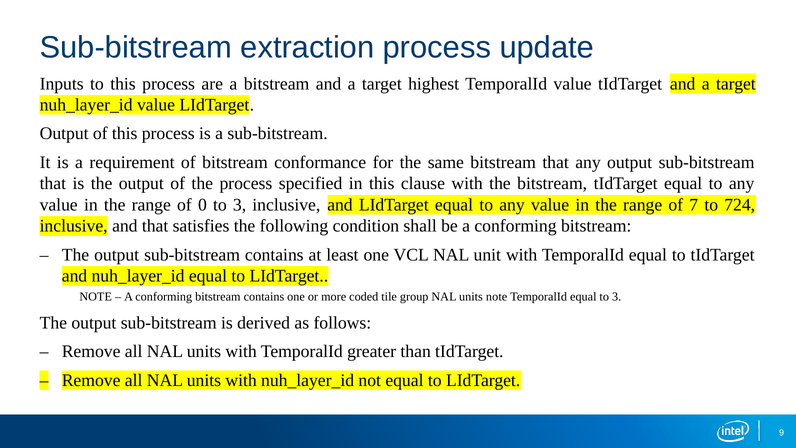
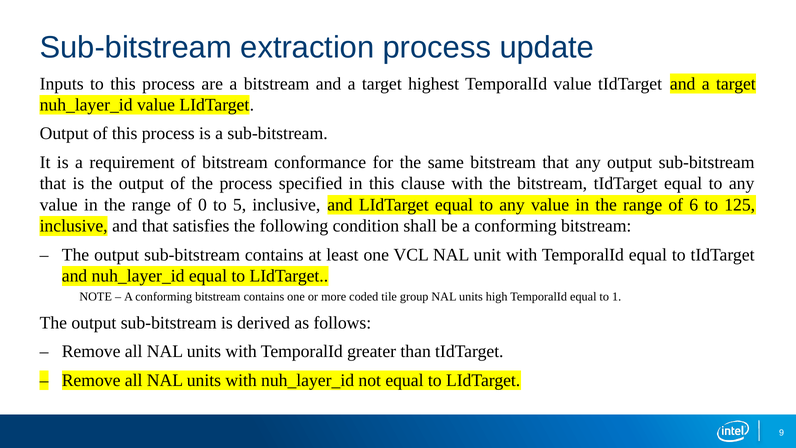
0 to 3: 3 -> 5
7: 7 -> 6
724: 724 -> 125
units note: note -> high
equal to 3: 3 -> 1
